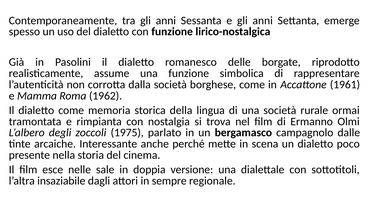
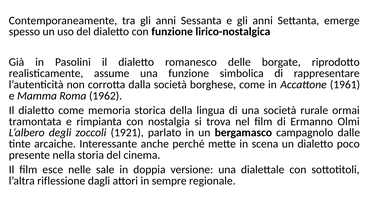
1975: 1975 -> 1921
insaziabile: insaziabile -> riflessione
